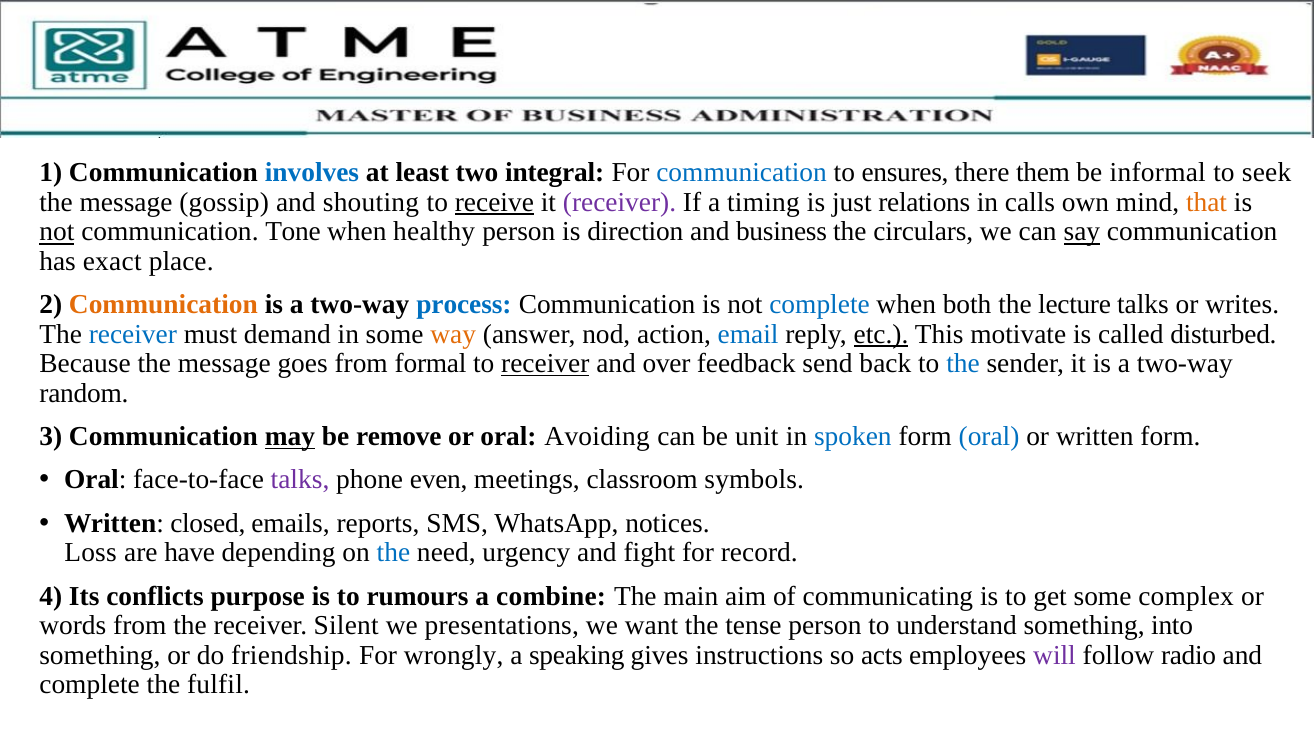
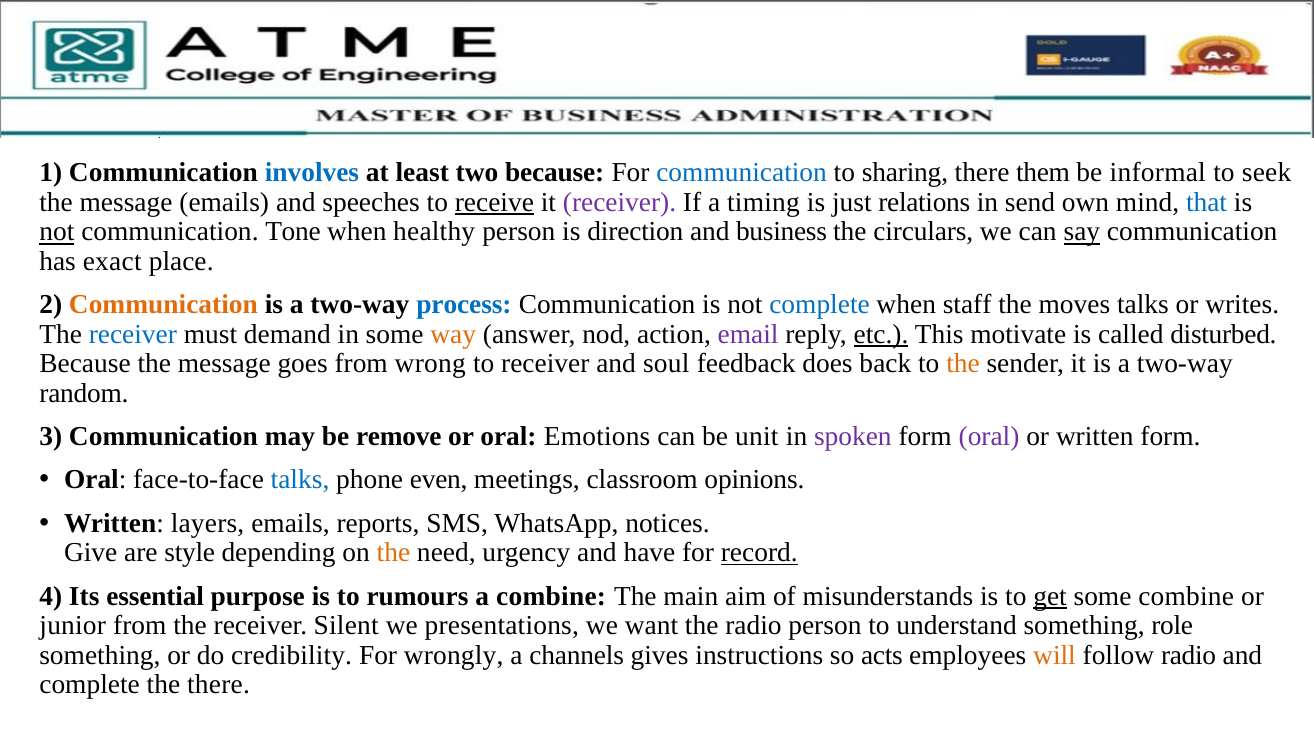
two integral: integral -> because
ensures: ensures -> sharing
message gossip: gossip -> emails
shouting: shouting -> speeches
calls: calls -> send
that colour: orange -> blue
both: both -> staff
lecture: lecture -> moves
email colour: blue -> purple
formal: formal -> wrong
receiver at (545, 364) underline: present -> none
over: over -> soul
send: send -> does
the at (963, 364) colour: blue -> orange
may underline: present -> none
Avoiding: Avoiding -> Emotions
spoken colour: blue -> purple
oral at (989, 437) colour: blue -> purple
talks at (300, 480) colour: purple -> blue
symbols: symbols -> opinions
closed: closed -> layers
Loss: Loss -> Give
have: have -> style
the at (393, 553) colour: blue -> orange
fight: fight -> have
record underline: none -> present
conflicts: conflicts -> essential
communicating: communicating -> misunderstands
get underline: none -> present
some complex: complex -> combine
words: words -> junior
the tense: tense -> radio
into: into -> role
friendship: friendship -> credibility
speaking: speaking -> channels
will colour: purple -> orange
the fulfil: fulfil -> there
